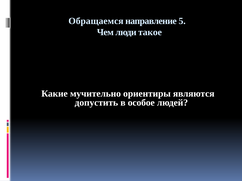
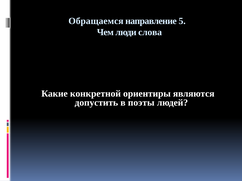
такое: такое -> слова
мучительно: мучительно -> конкретной
особое: особое -> поэты
